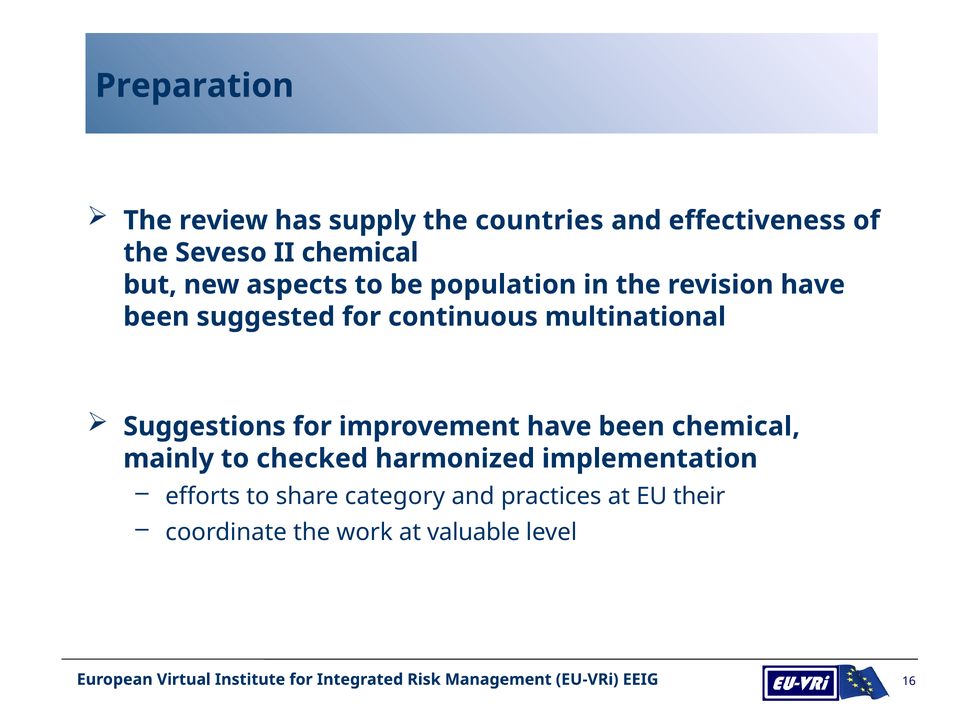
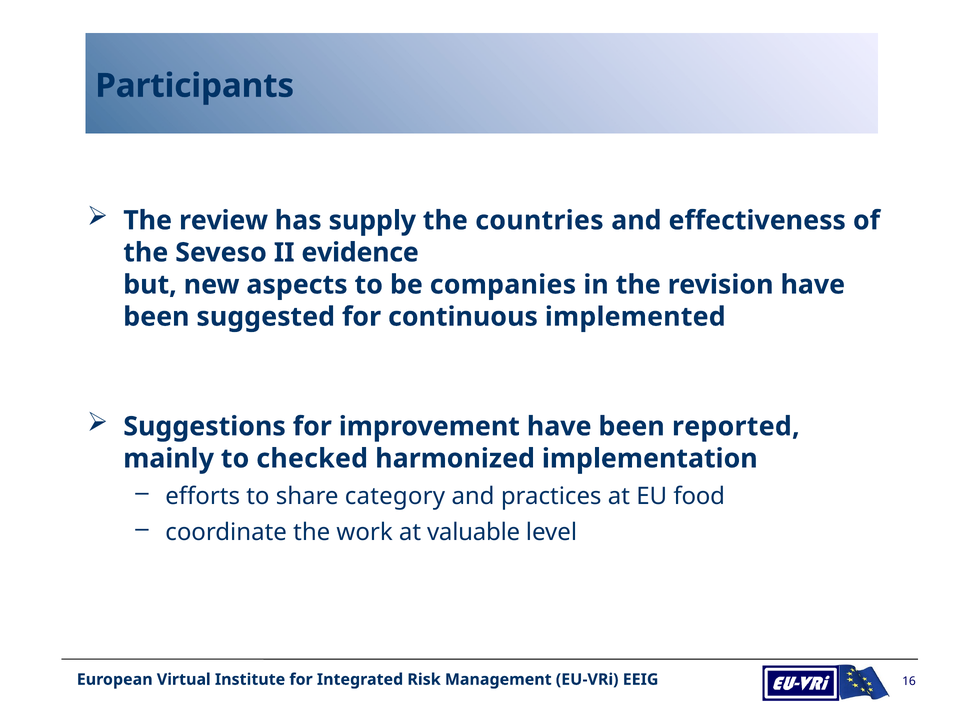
Preparation: Preparation -> Participants
II chemical: chemical -> evidence
population: population -> companies
multinational: multinational -> implemented
been chemical: chemical -> reported
their: their -> food
